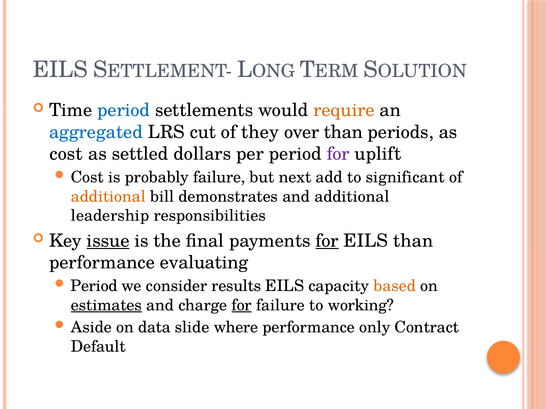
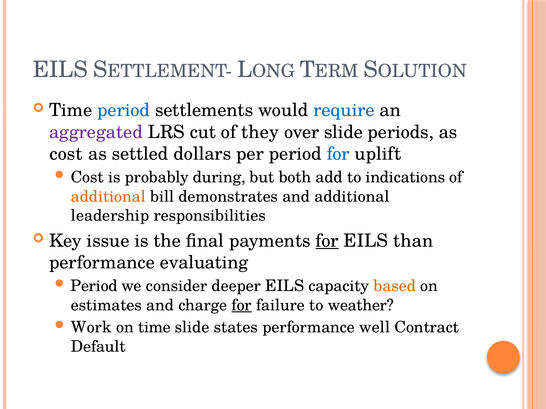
require colour: orange -> blue
aggregated colour: blue -> purple
over than: than -> slide
for at (338, 154) colour: purple -> blue
probably failure: failure -> during
next: next -> both
significant: significant -> indications
issue underline: present -> none
results: results -> deeper
estimates underline: present -> none
working: working -> weather
Aside: Aside -> Work
on data: data -> time
where: where -> states
only: only -> well
